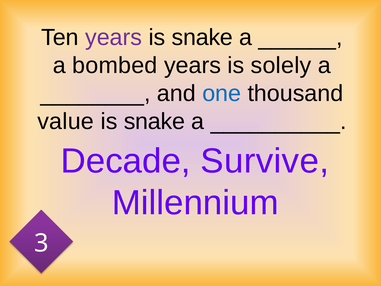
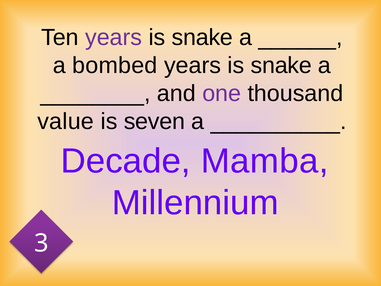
solely at (281, 65): solely -> snake
one colour: blue -> purple
snake at (154, 121): snake -> seven
Survive: Survive -> Mamba
